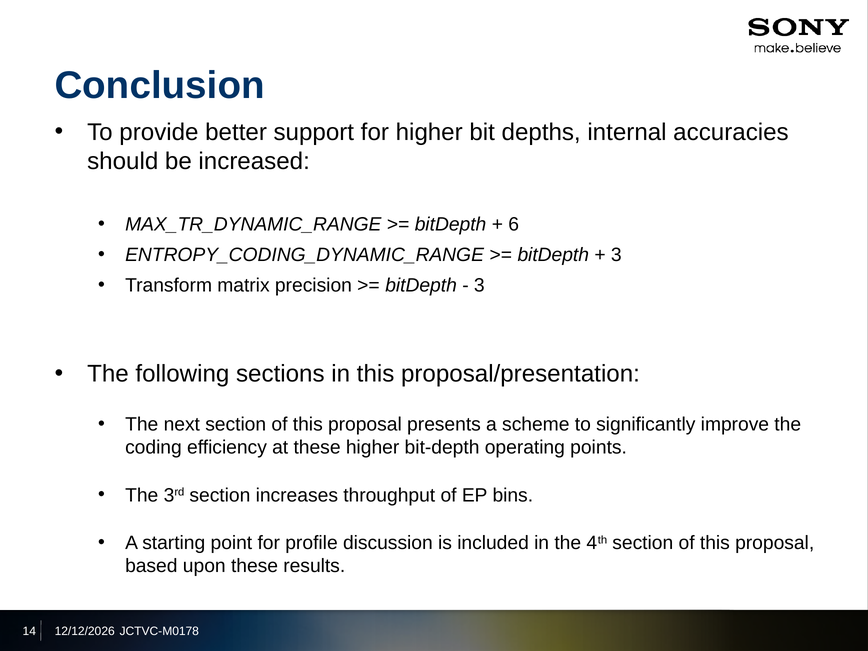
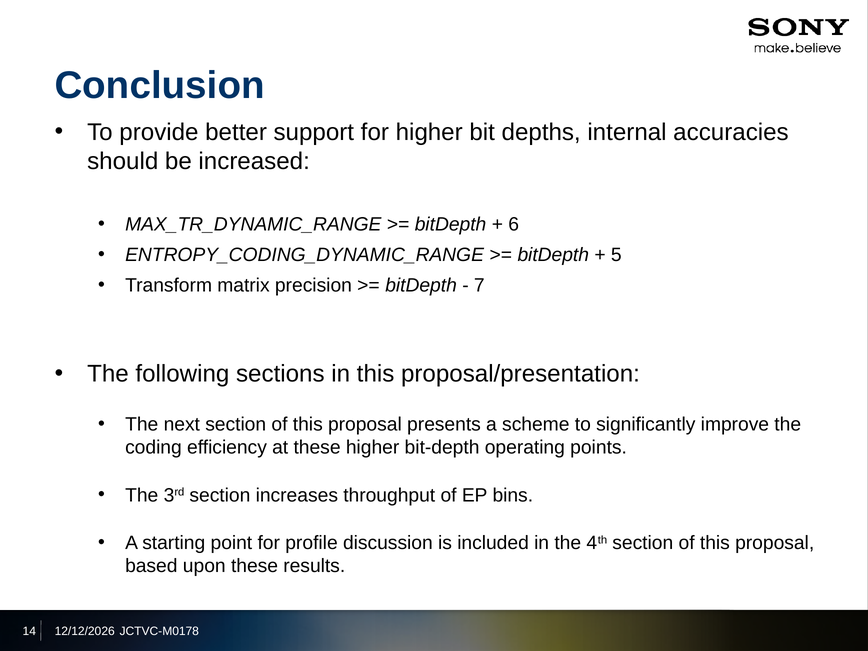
3 at (616, 255): 3 -> 5
3 at (479, 285): 3 -> 7
